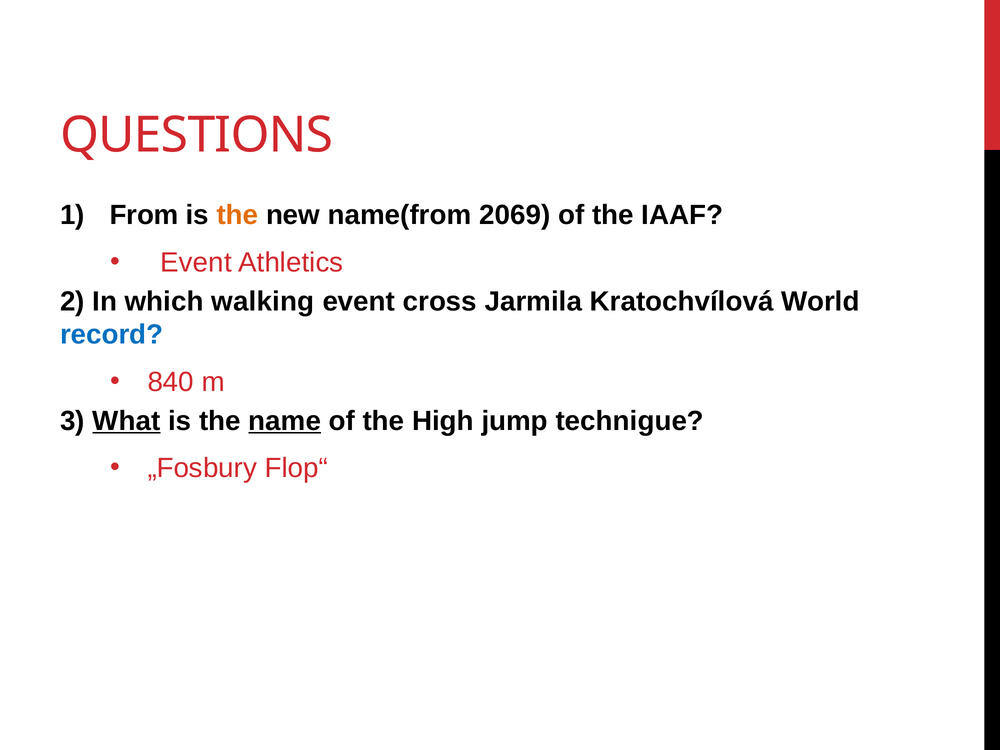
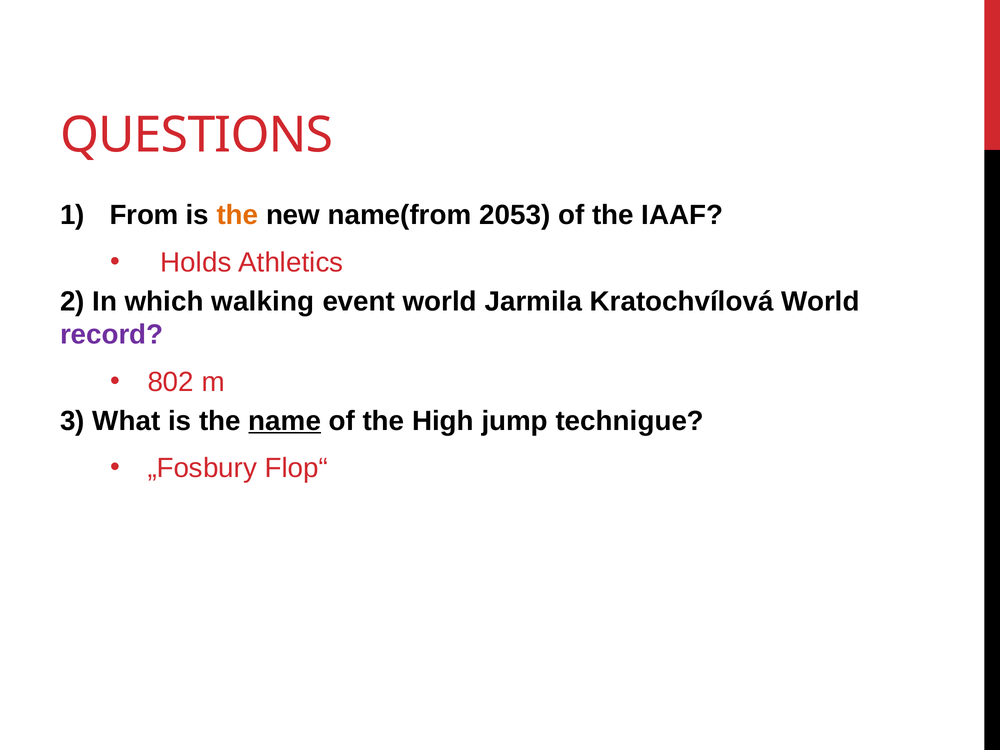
2069: 2069 -> 2053
Event at (196, 263): Event -> Holds
event cross: cross -> world
record colour: blue -> purple
840: 840 -> 802
What underline: present -> none
